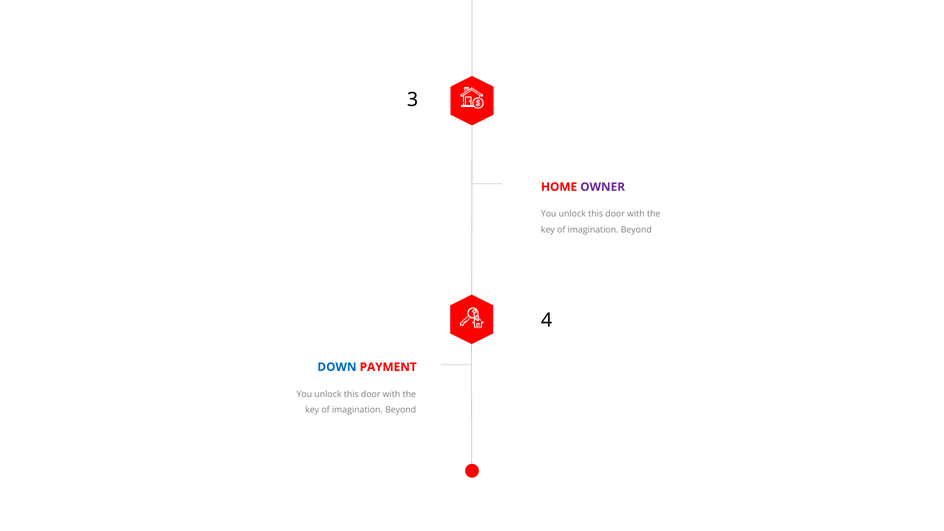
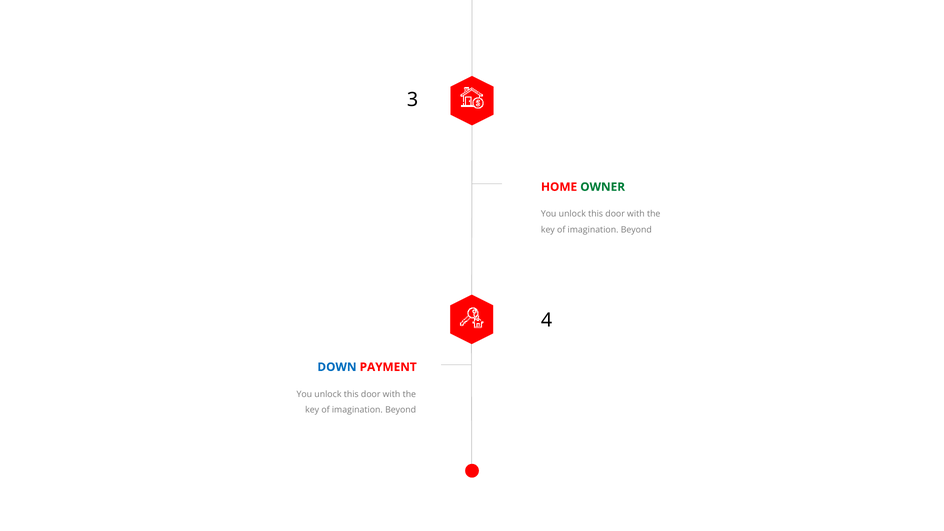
OWNER colour: purple -> green
